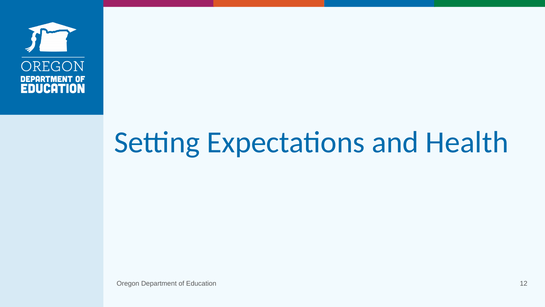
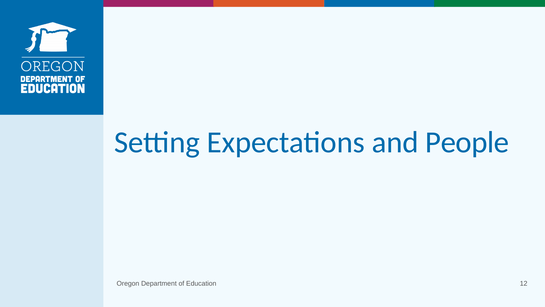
Health: Health -> People
